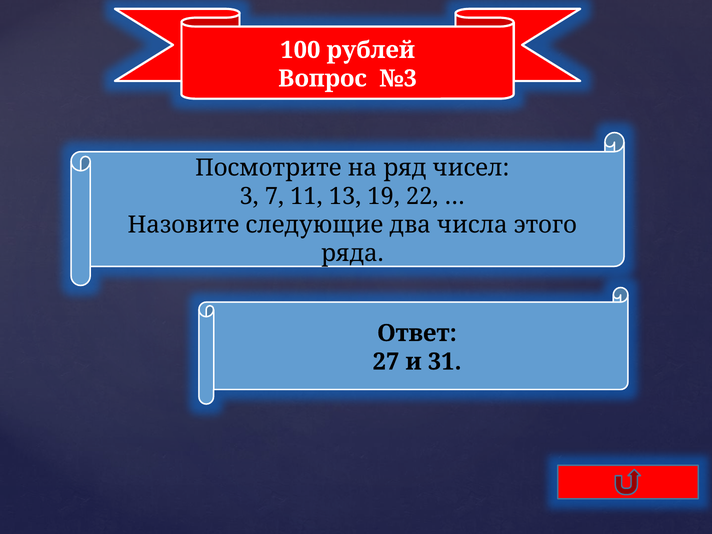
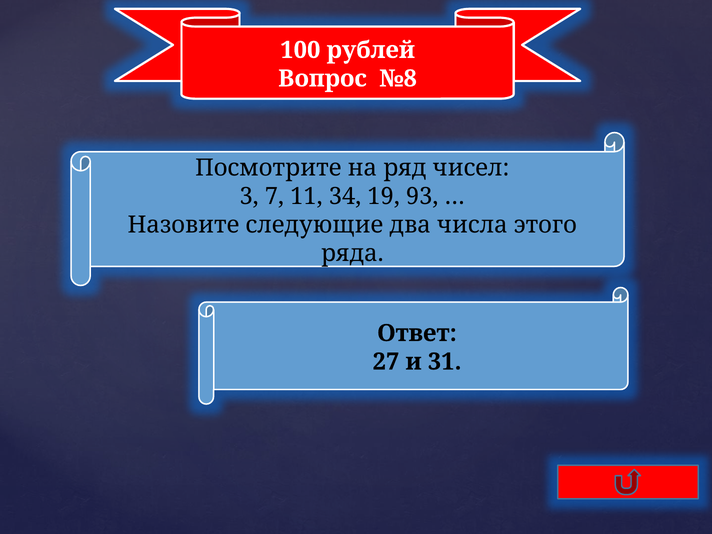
№3: №3 -> №8
13: 13 -> 34
22: 22 -> 93
